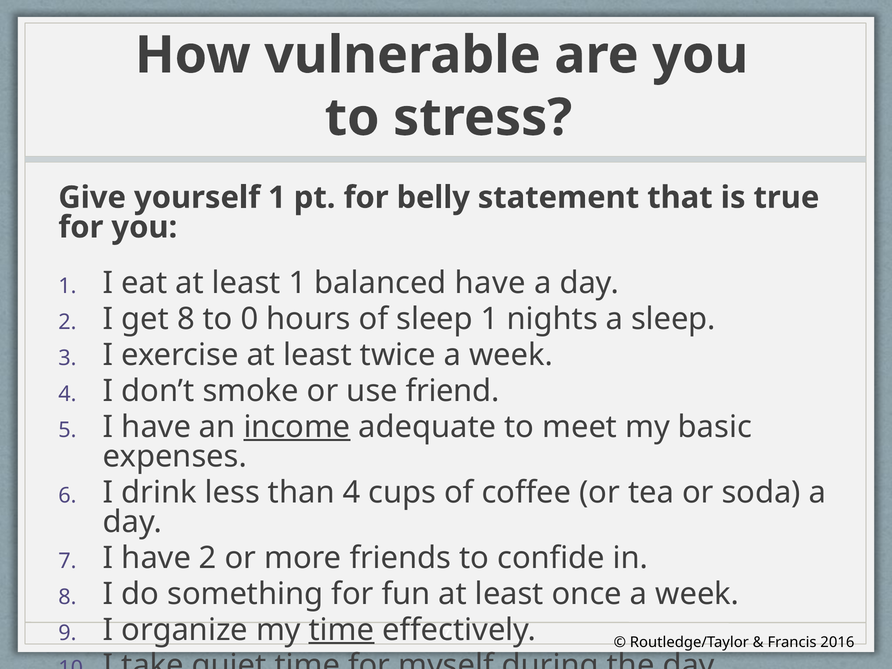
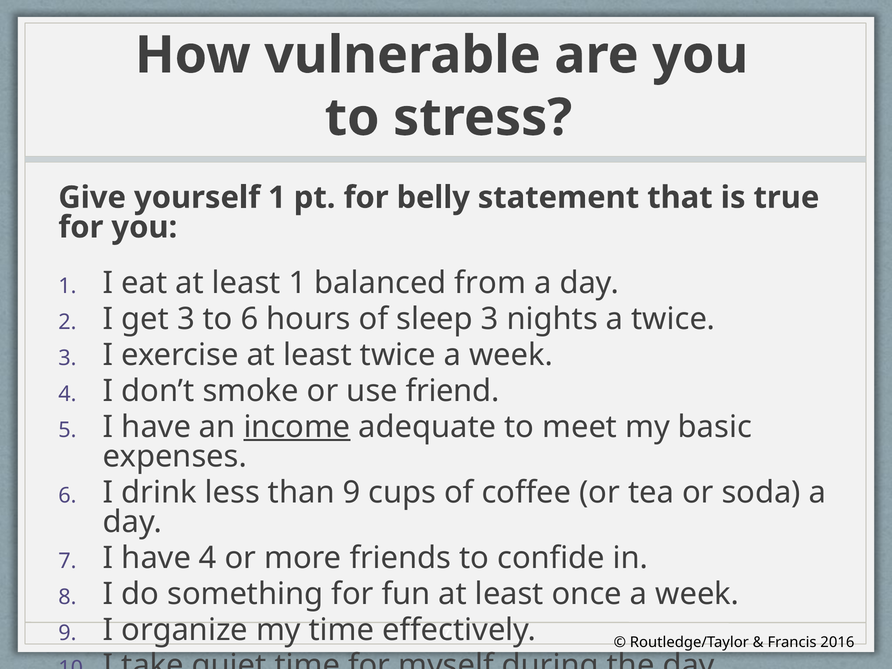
balanced have: have -> from
get 8: 8 -> 3
to 0: 0 -> 6
sleep 1: 1 -> 3
a sleep: sleep -> twice
than 4: 4 -> 9
have 2: 2 -> 4
time at (341, 630) underline: present -> none
